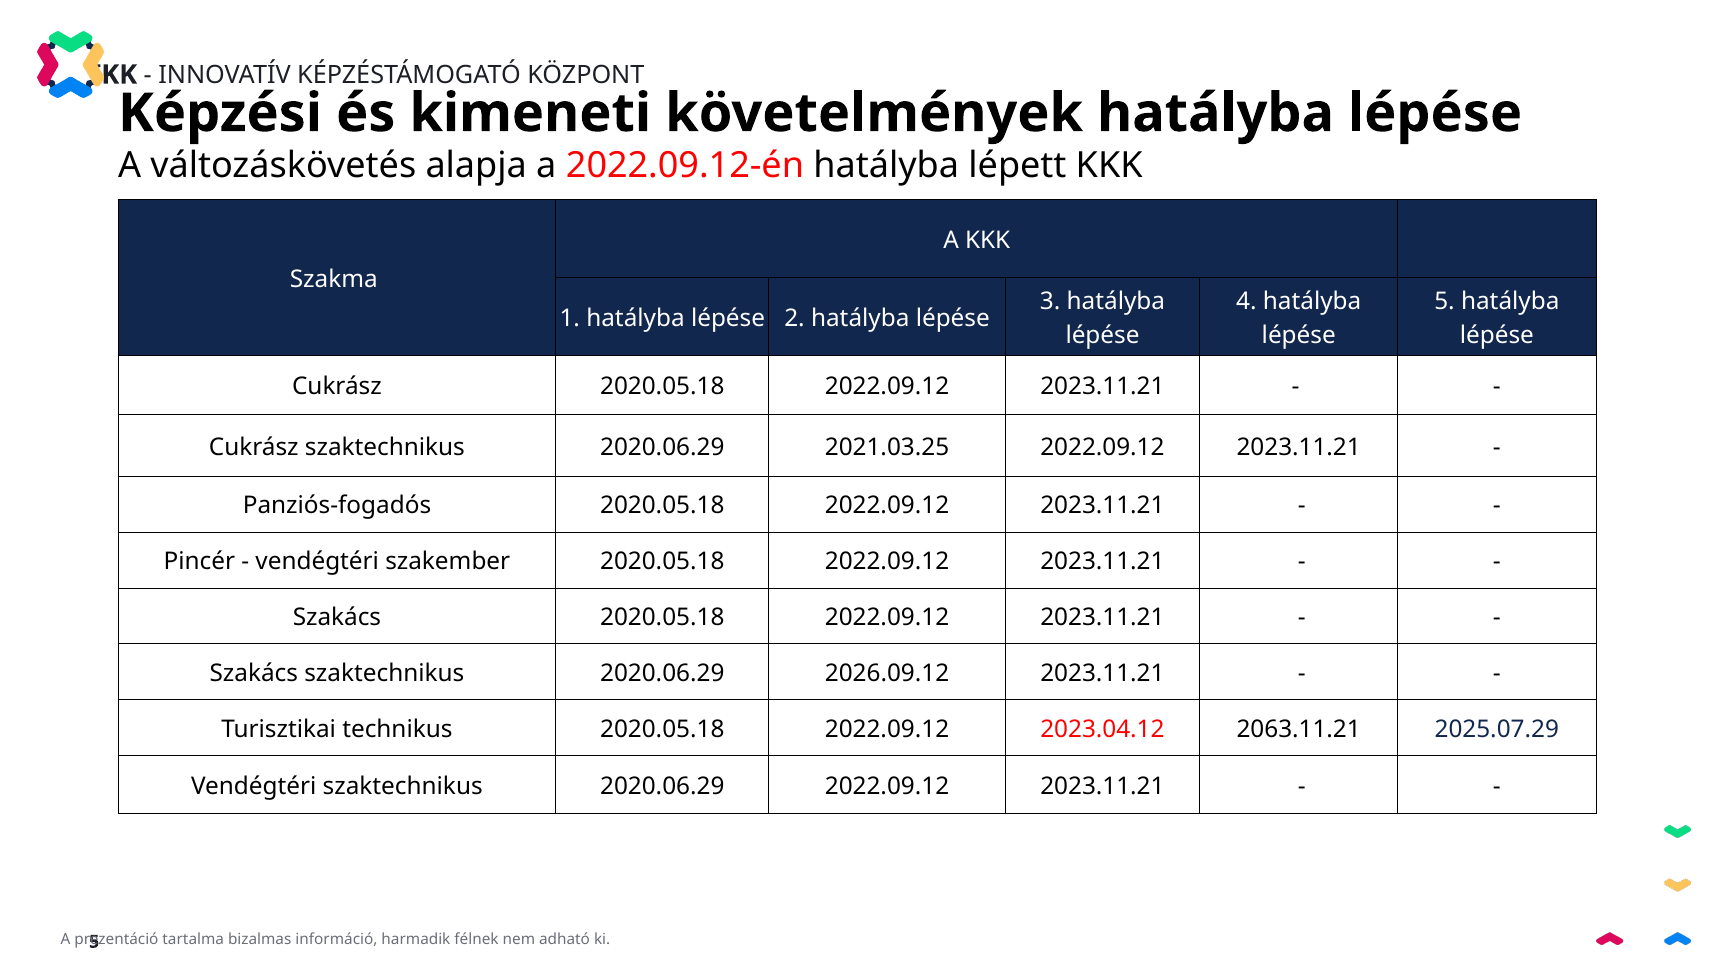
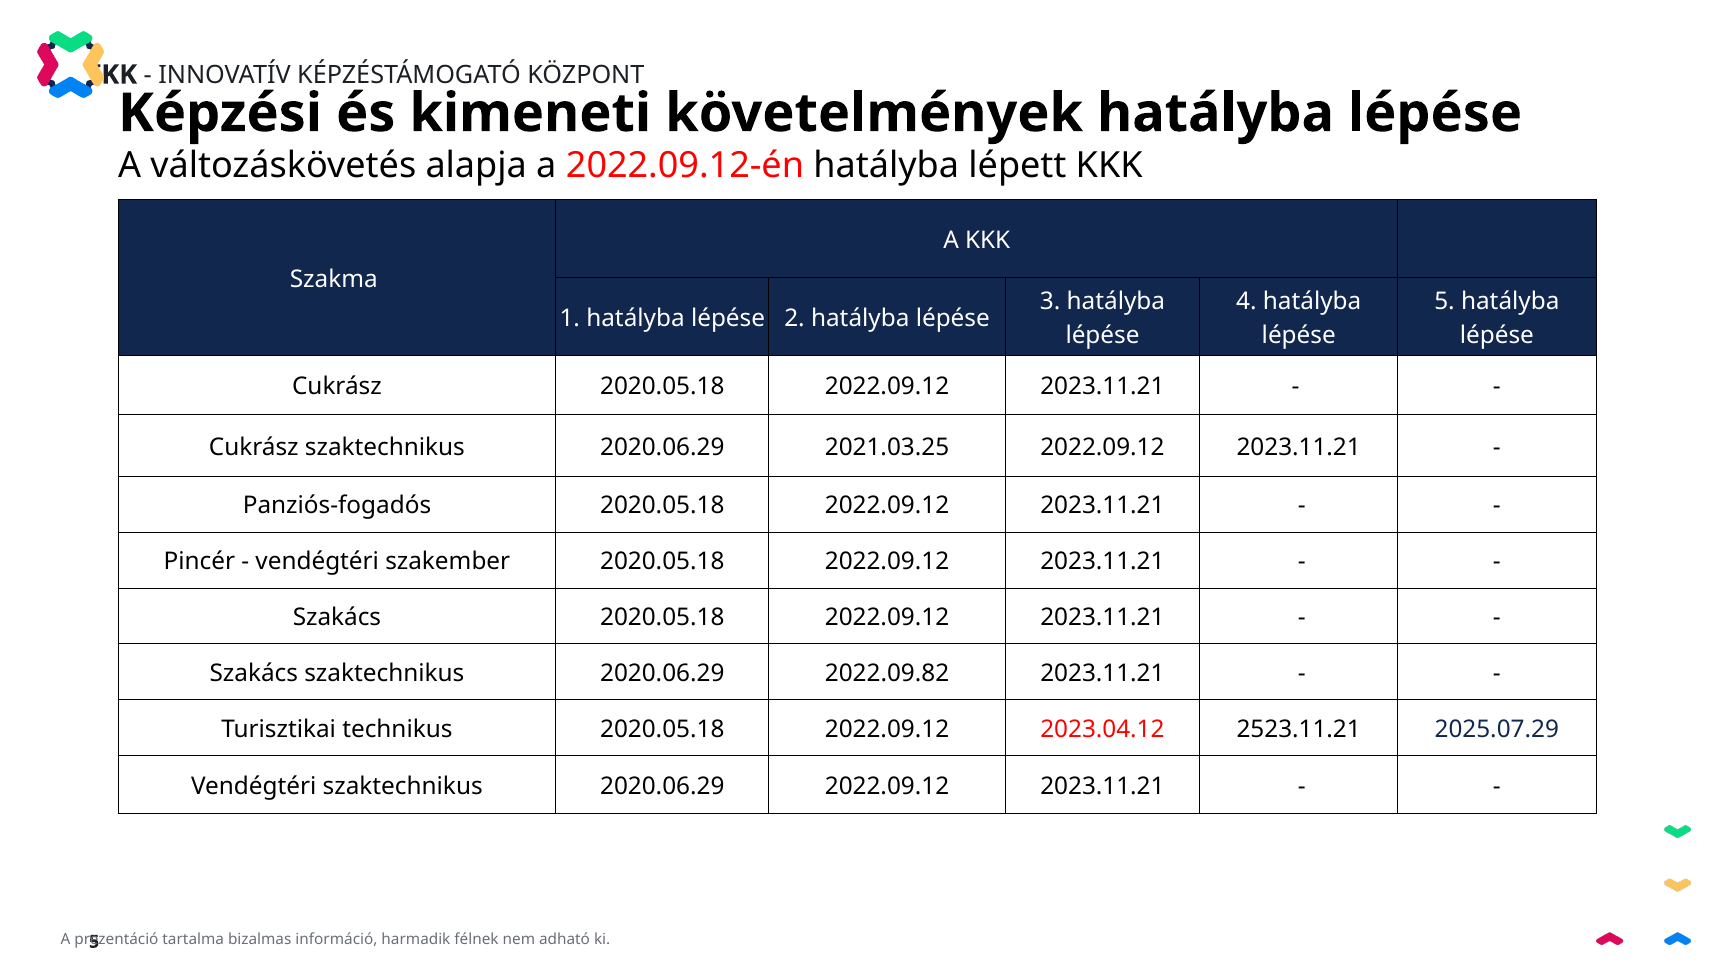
2026.09.12: 2026.09.12 -> 2022.09.82
2063.11.21: 2063.11.21 -> 2523.11.21
